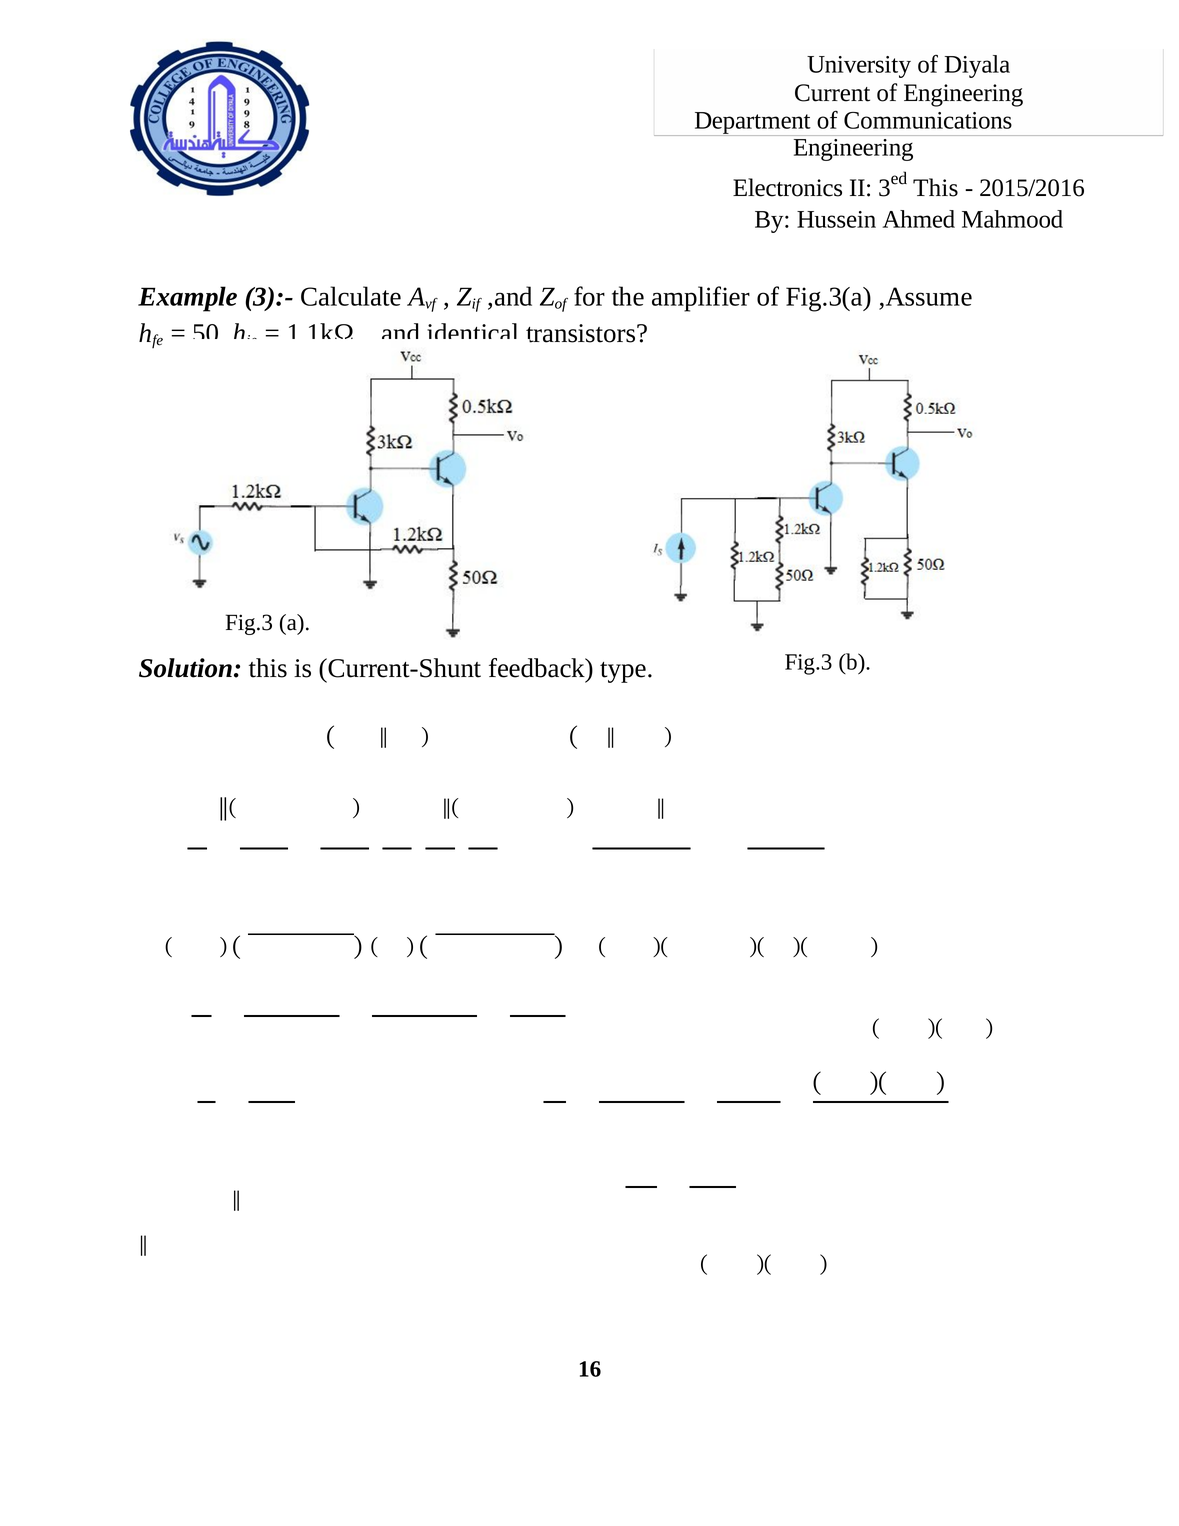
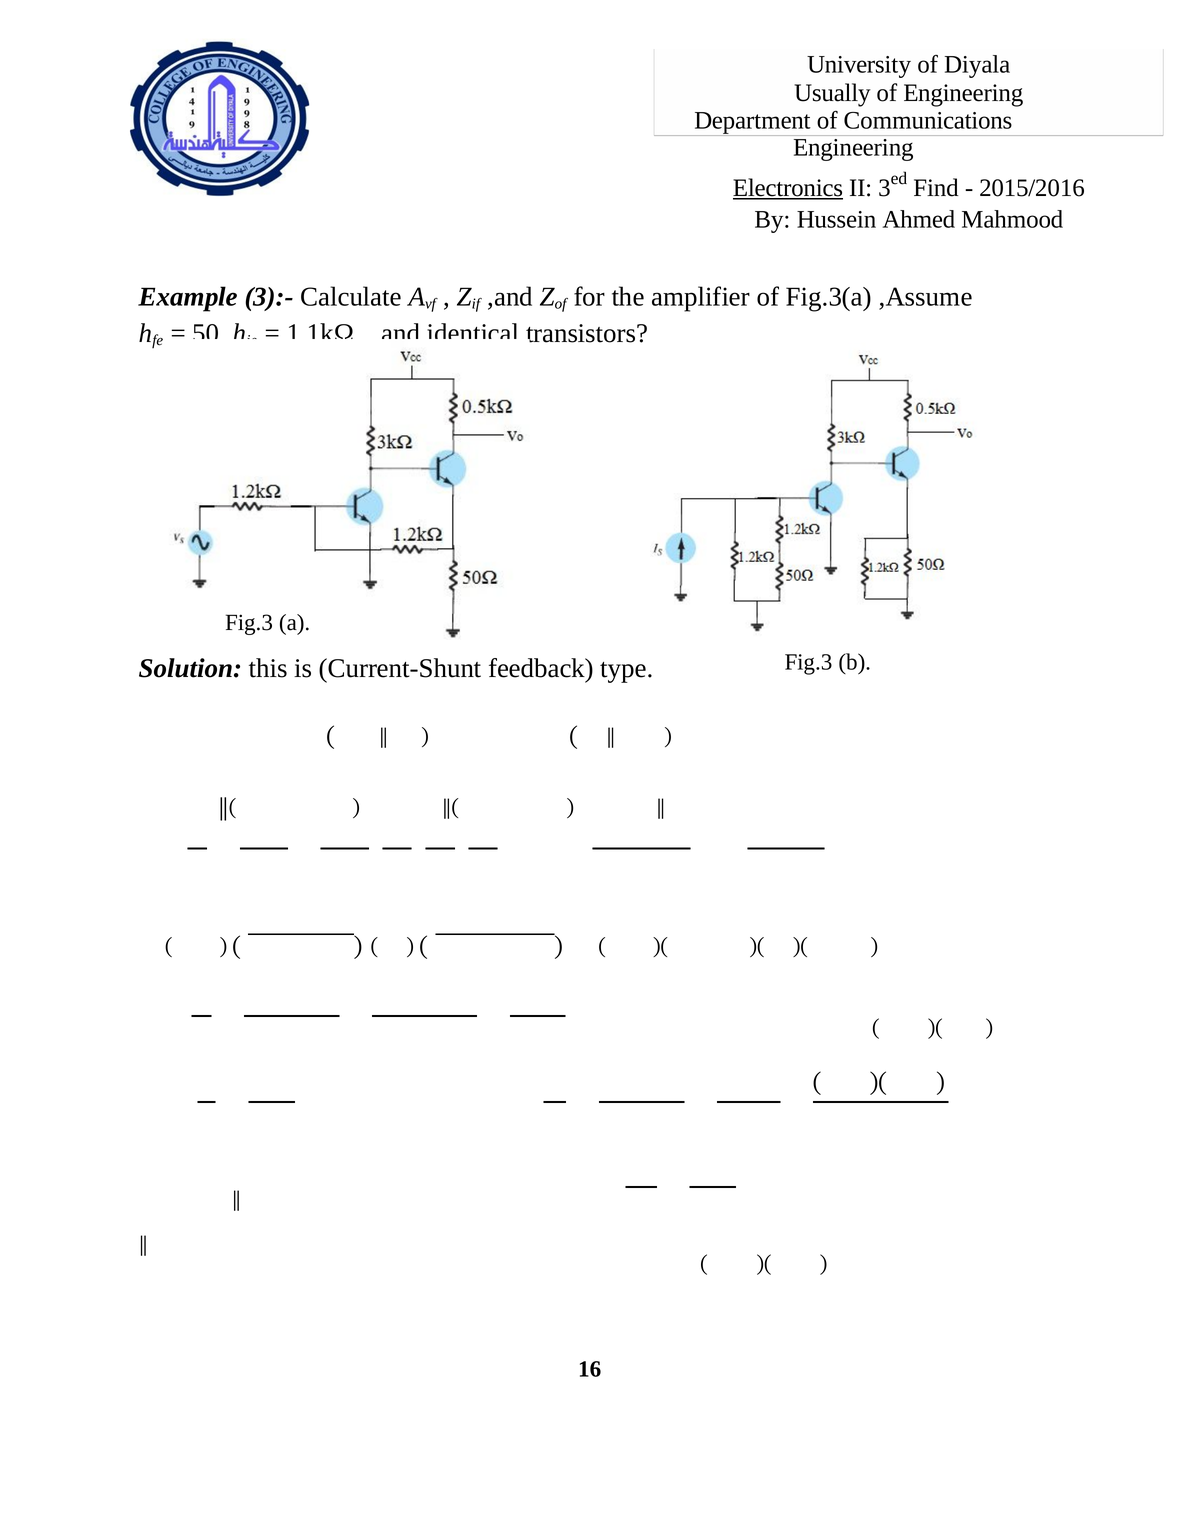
Current: Current -> Usually
Electronics underline: none -> present
This at (936, 188): This -> Find
